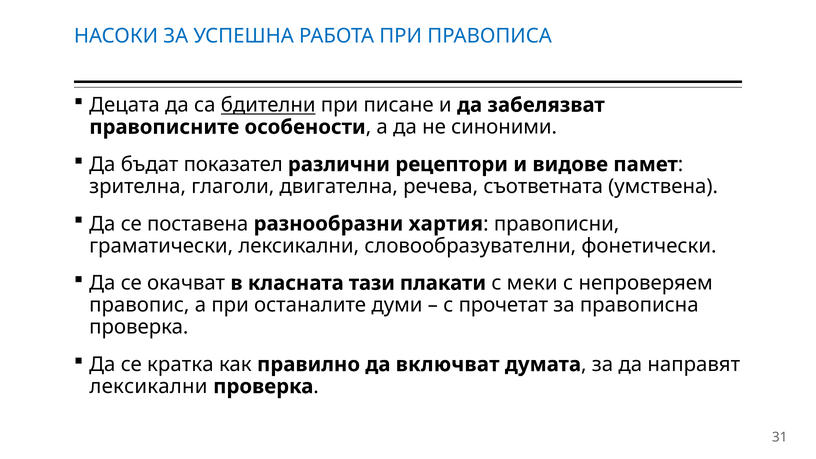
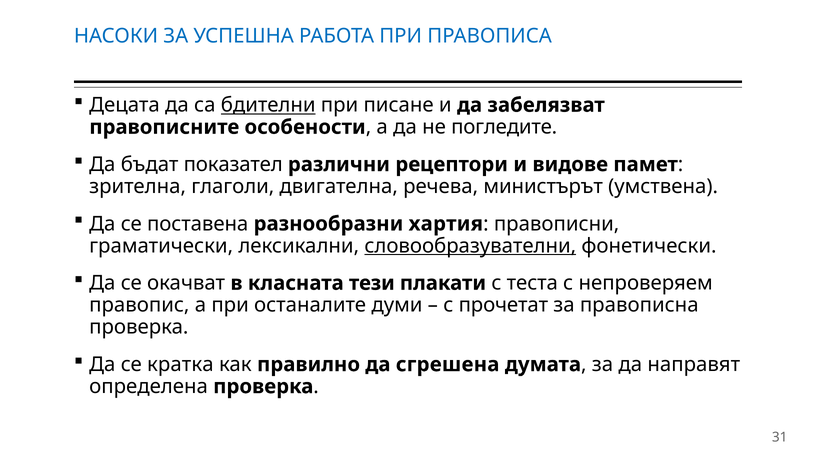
синоними: синоними -> погледите
съответната: съответната -> министърът
словообразувателни underline: none -> present
тази: тази -> тези
меки: меки -> теста
включват: включват -> сгрешена
лексикални at (148, 387): лексикални -> определена
